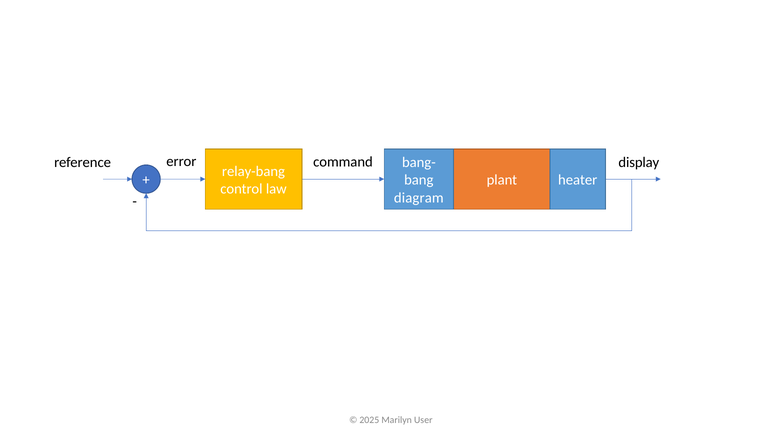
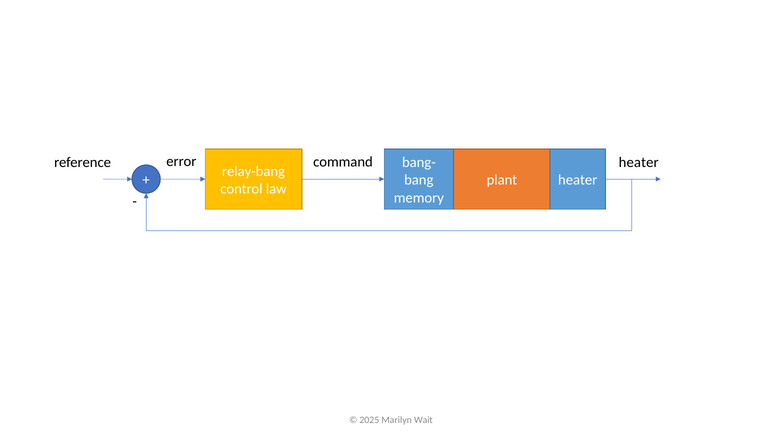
error display: display -> heater
diagram: diagram -> memory
User: User -> Wait
